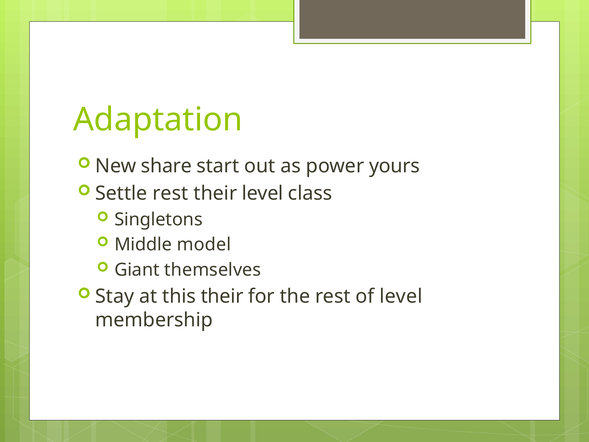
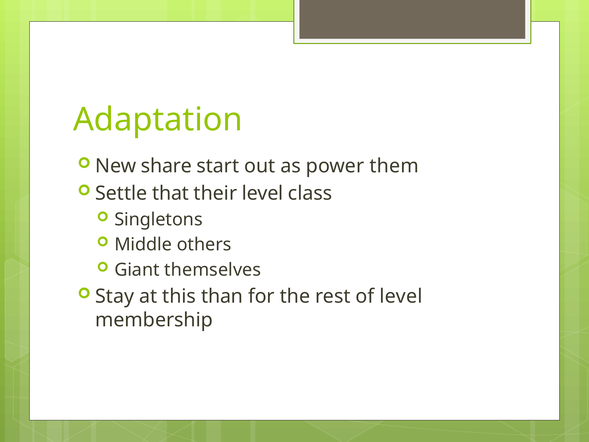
yours: yours -> them
Settle rest: rest -> that
model: model -> others
this their: their -> than
